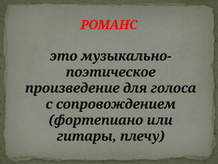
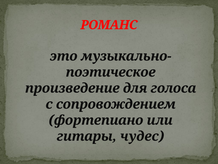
плечу: плечу -> чудес
